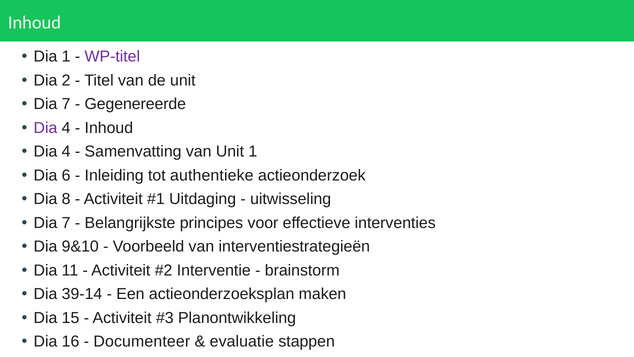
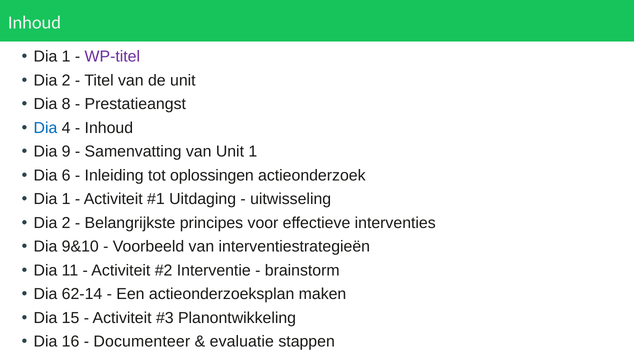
7 at (66, 104): 7 -> 8
Gegenereerde: Gegenereerde -> Prestatieangst
Dia at (45, 128) colour: purple -> blue
4 at (66, 152): 4 -> 9
authentieke: authentieke -> oplossingen
8 at (66, 199): 8 -> 1
7 at (66, 223): 7 -> 2
39-14: 39-14 -> 62-14
